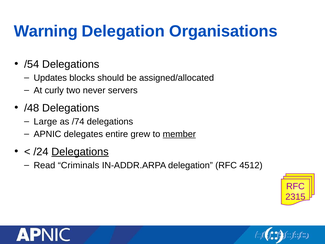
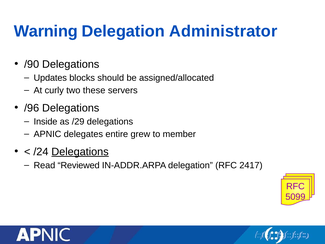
Organisations: Organisations -> Administrator
/54: /54 -> /90
never: never -> these
/48: /48 -> /96
Large: Large -> Inside
/74: /74 -> /29
member underline: present -> none
Criminals: Criminals -> Reviewed
4512: 4512 -> 2417
2315: 2315 -> 5099
